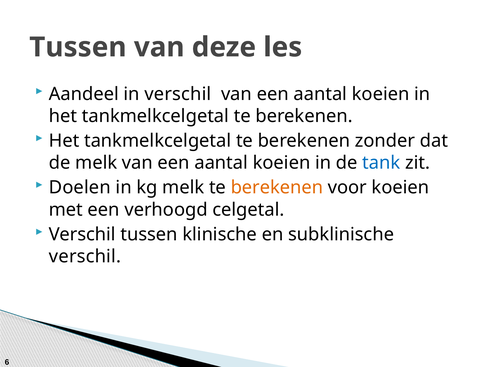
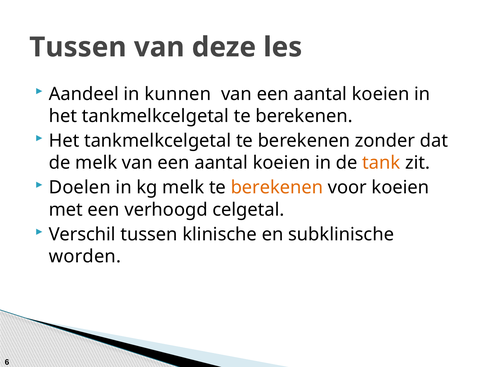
in verschil: verschil -> kunnen
tank colour: blue -> orange
verschil at (85, 256): verschil -> worden
